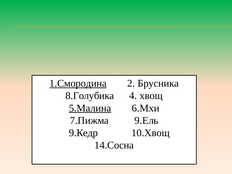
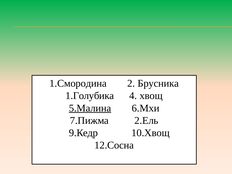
1.Смородина underline: present -> none
8.Голубика: 8.Голубика -> 1.Голубика
9.Ель: 9.Ель -> 2.Ель
14.Сосна: 14.Сосна -> 12.Сосна
